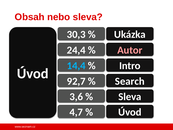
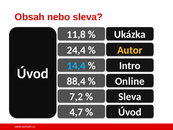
30,3: 30,3 -> 11,8
Autor colour: pink -> yellow
92,7: 92,7 -> 88,4
Search: Search -> Online
3,6: 3,6 -> 7,2
